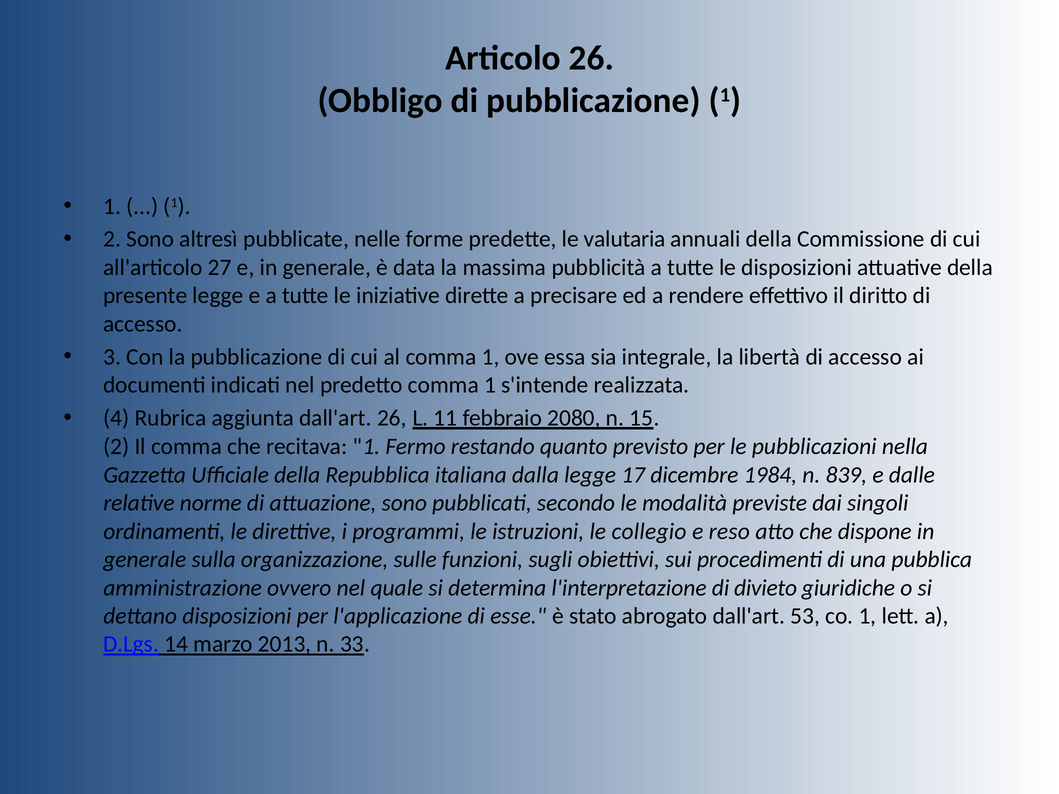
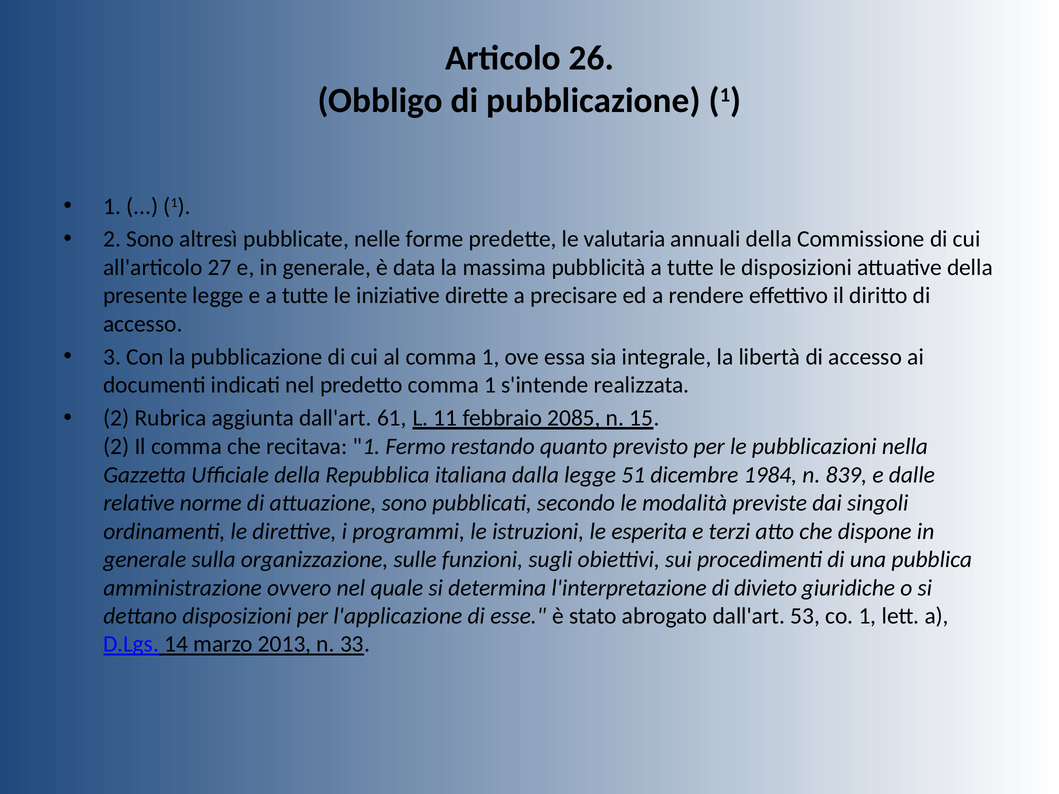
4 at (116, 418): 4 -> 2
dall'art 26: 26 -> 61
2080: 2080 -> 2085
17: 17 -> 51
collegio: collegio -> esperita
reso: reso -> terzi
